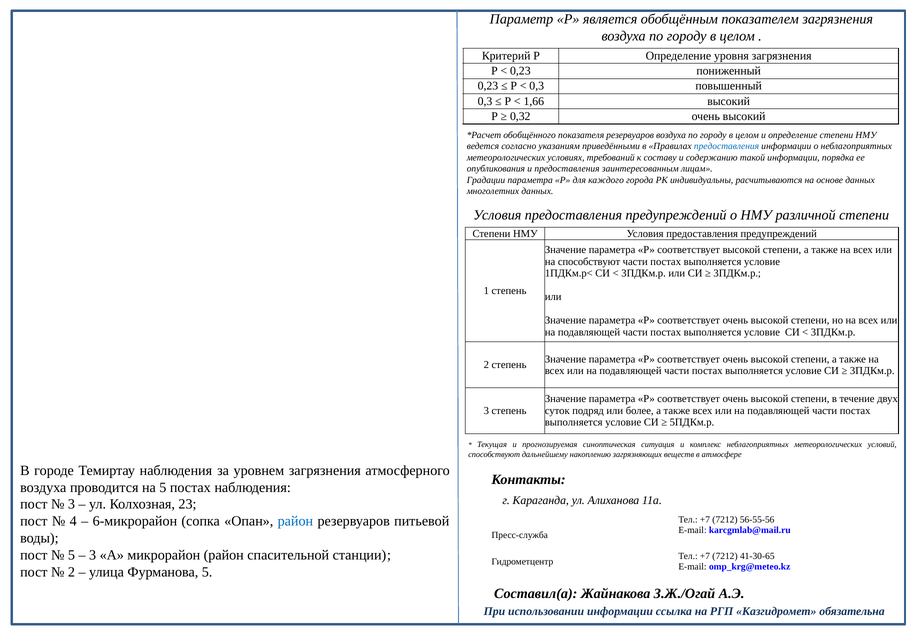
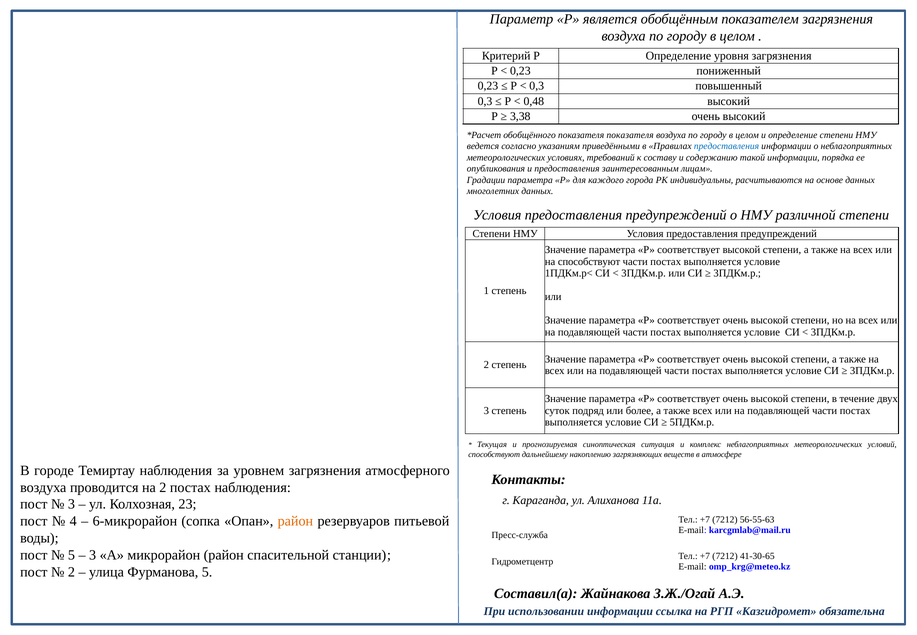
1,66: 1,66 -> 0,48
0,32: 0,32 -> 3,38
показателя резервуаров: резервуаров -> показателя
на 5: 5 -> 2
район at (295, 521) colour: blue -> orange
56-55-56: 56-55-56 -> 56-55-63
